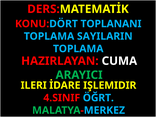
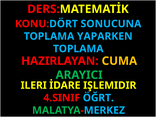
TOPLANANI: TOPLANANI -> SONUCUNA
SAYILARIN: SAYILARIN -> YAPARKEN
CUMA colour: white -> yellow
